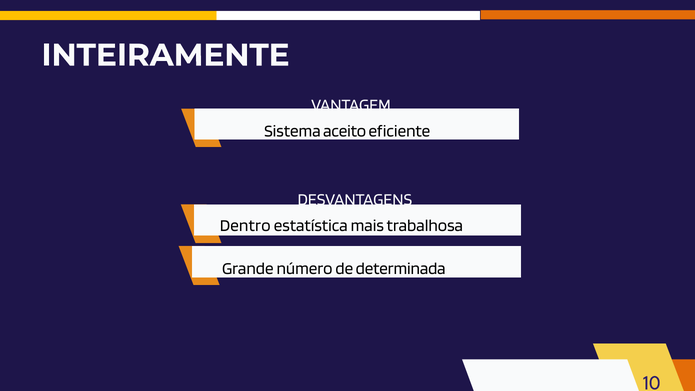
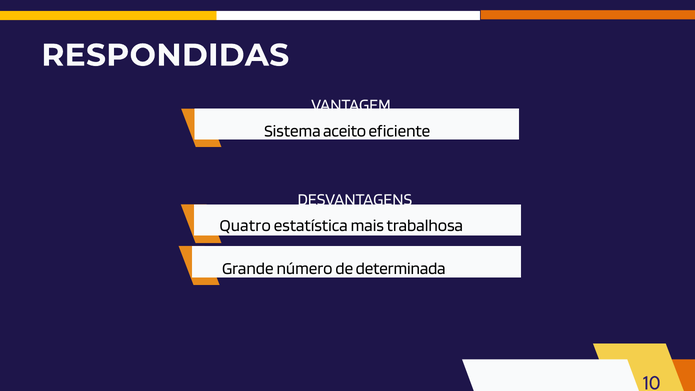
INTEIRAMENTE: INTEIRAMENTE -> RESPONDIDAS
Dentro: Dentro -> Quatro
